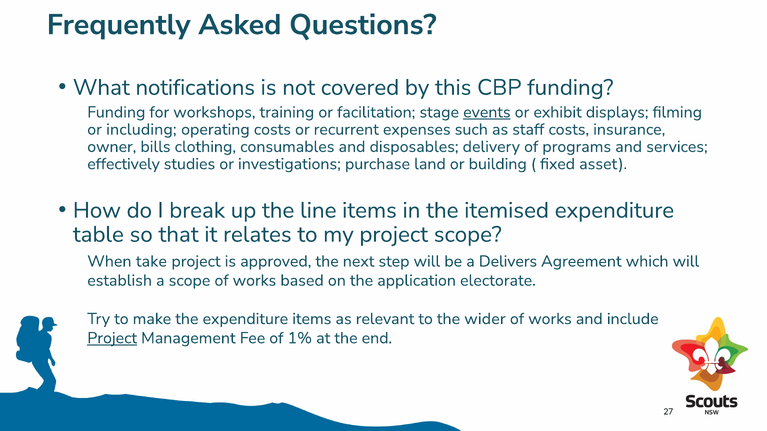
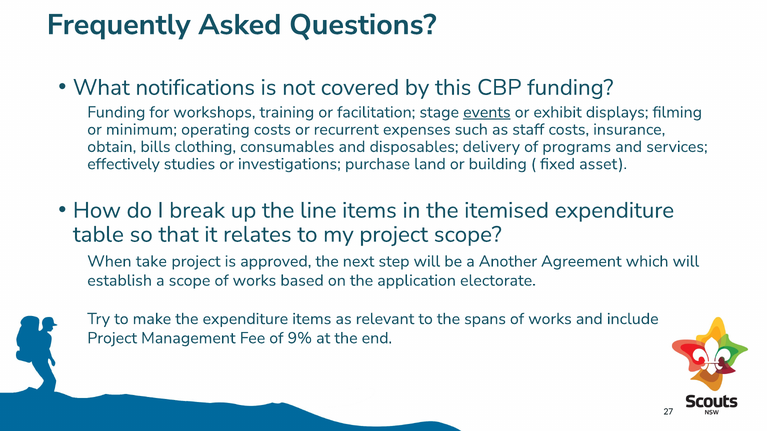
including: including -> minimum
owner: owner -> obtain
Delivers: Delivers -> Another
wider: wider -> spans
Project at (112, 338) underline: present -> none
1%: 1% -> 9%
